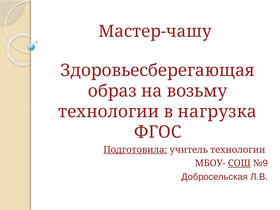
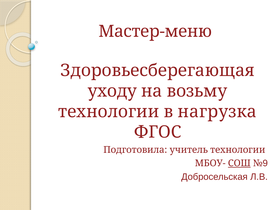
Мастер-чашу: Мастер-чашу -> Мастер-меню
образ: образ -> уходу
Подготовила underline: present -> none
